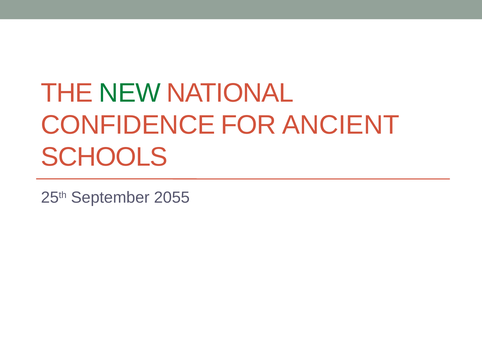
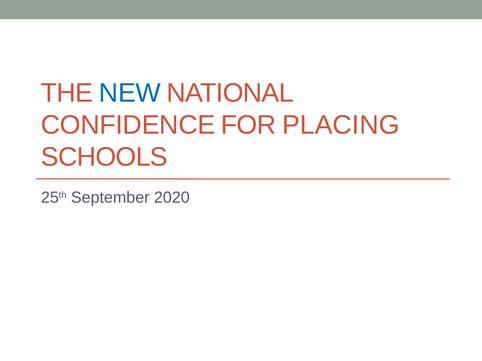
NEW colour: green -> blue
ANCIENT: ANCIENT -> PLACING
2055: 2055 -> 2020
